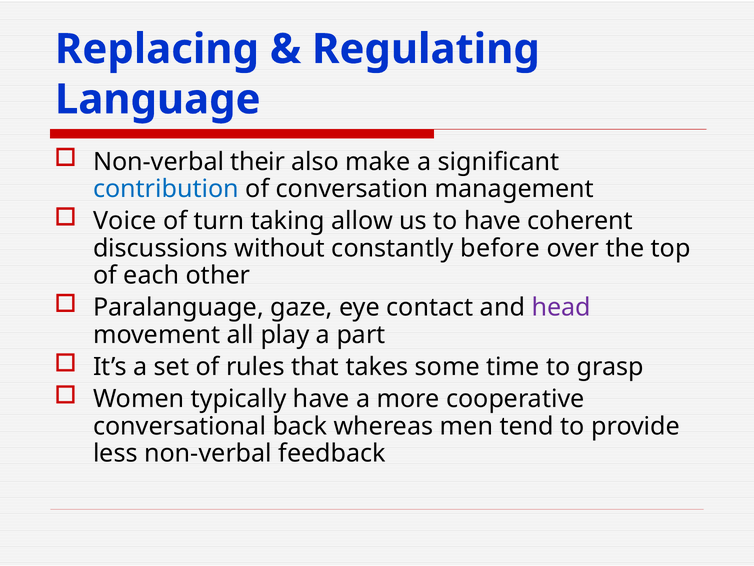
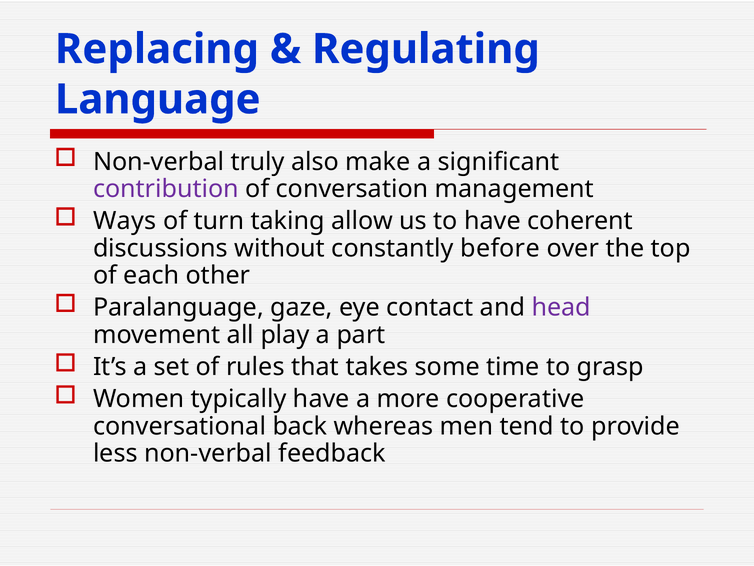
their: their -> truly
contribution colour: blue -> purple
Voice: Voice -> Ways
